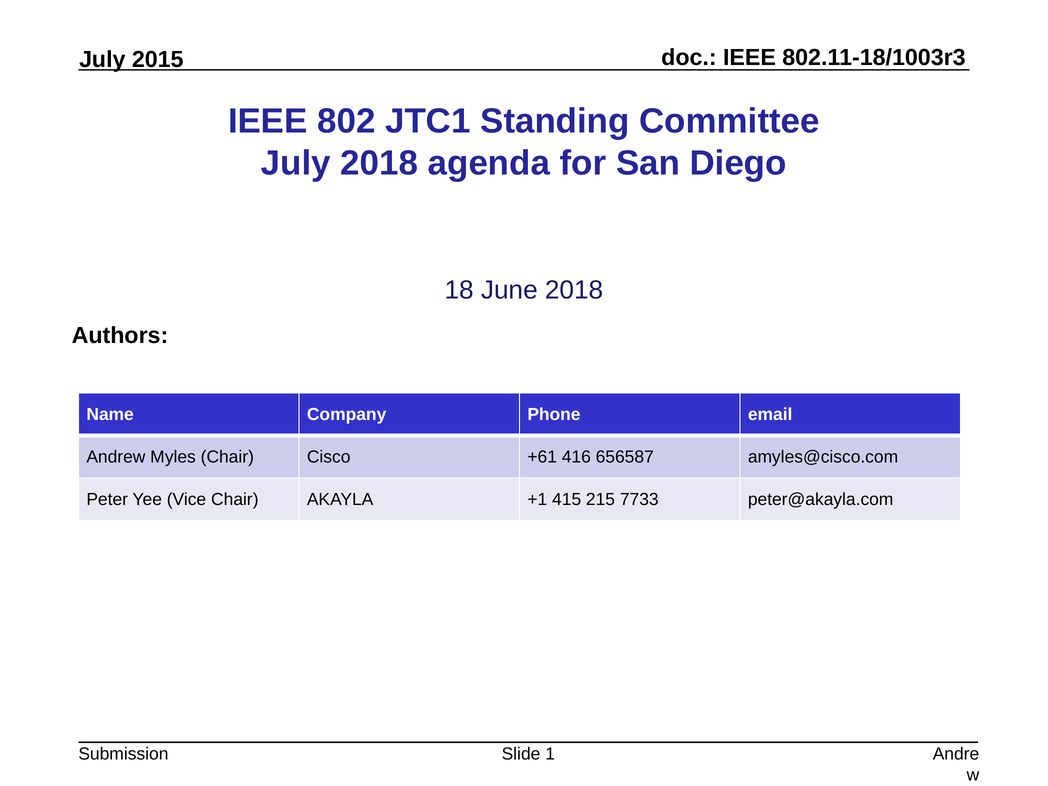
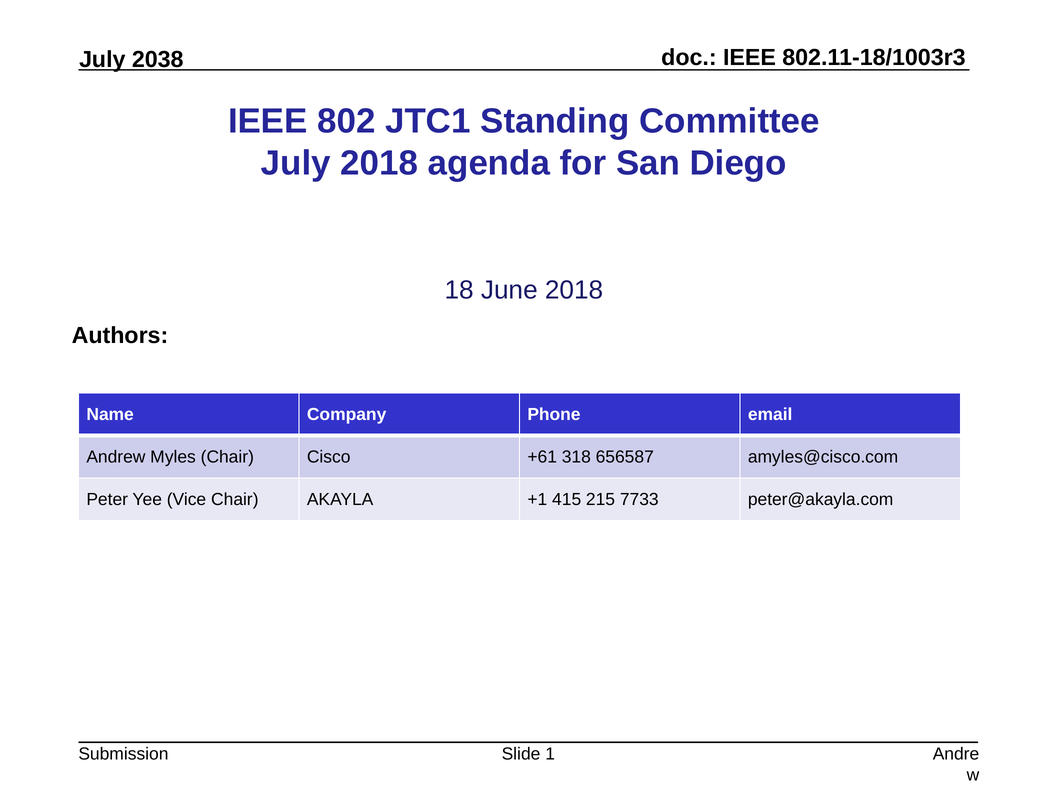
2015: 2015 -> 2038
416: 416 -> 318
